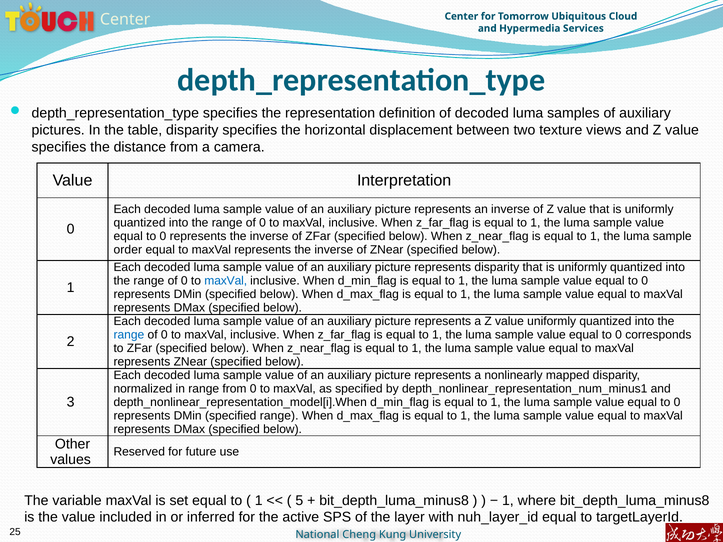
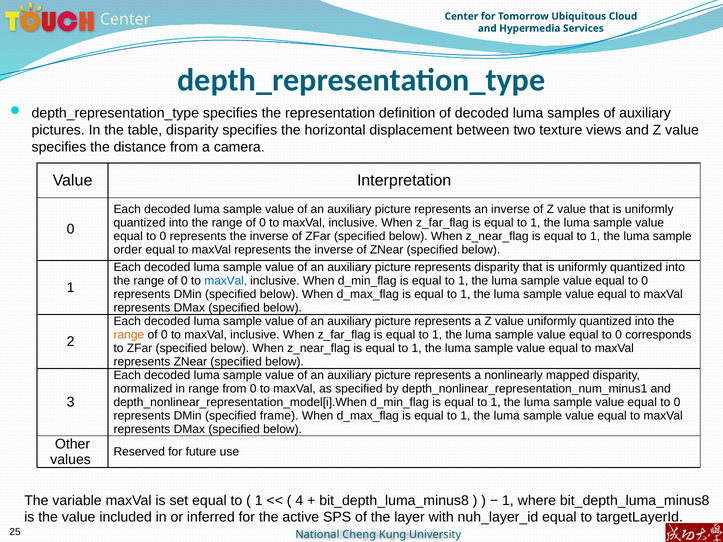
range at (129, 335) colour: blue -> orange
specified range: range -> frame
5: 5 -> 4
